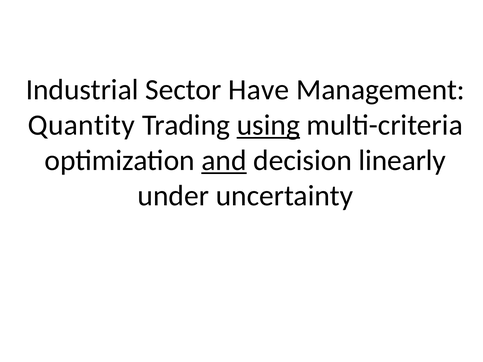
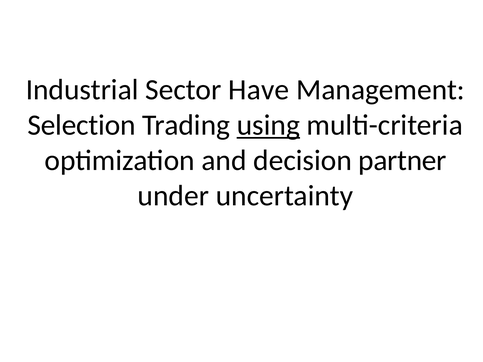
Quantity: Quantity -> Selection
and underline: present -> none
linearly: linearly -> partner
